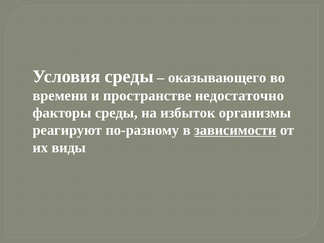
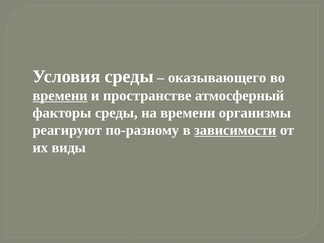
времени at (60, 96) underline: none -> present
недостаточно: недостаточно -> атмосферный
на избыток: избыток -> времени
